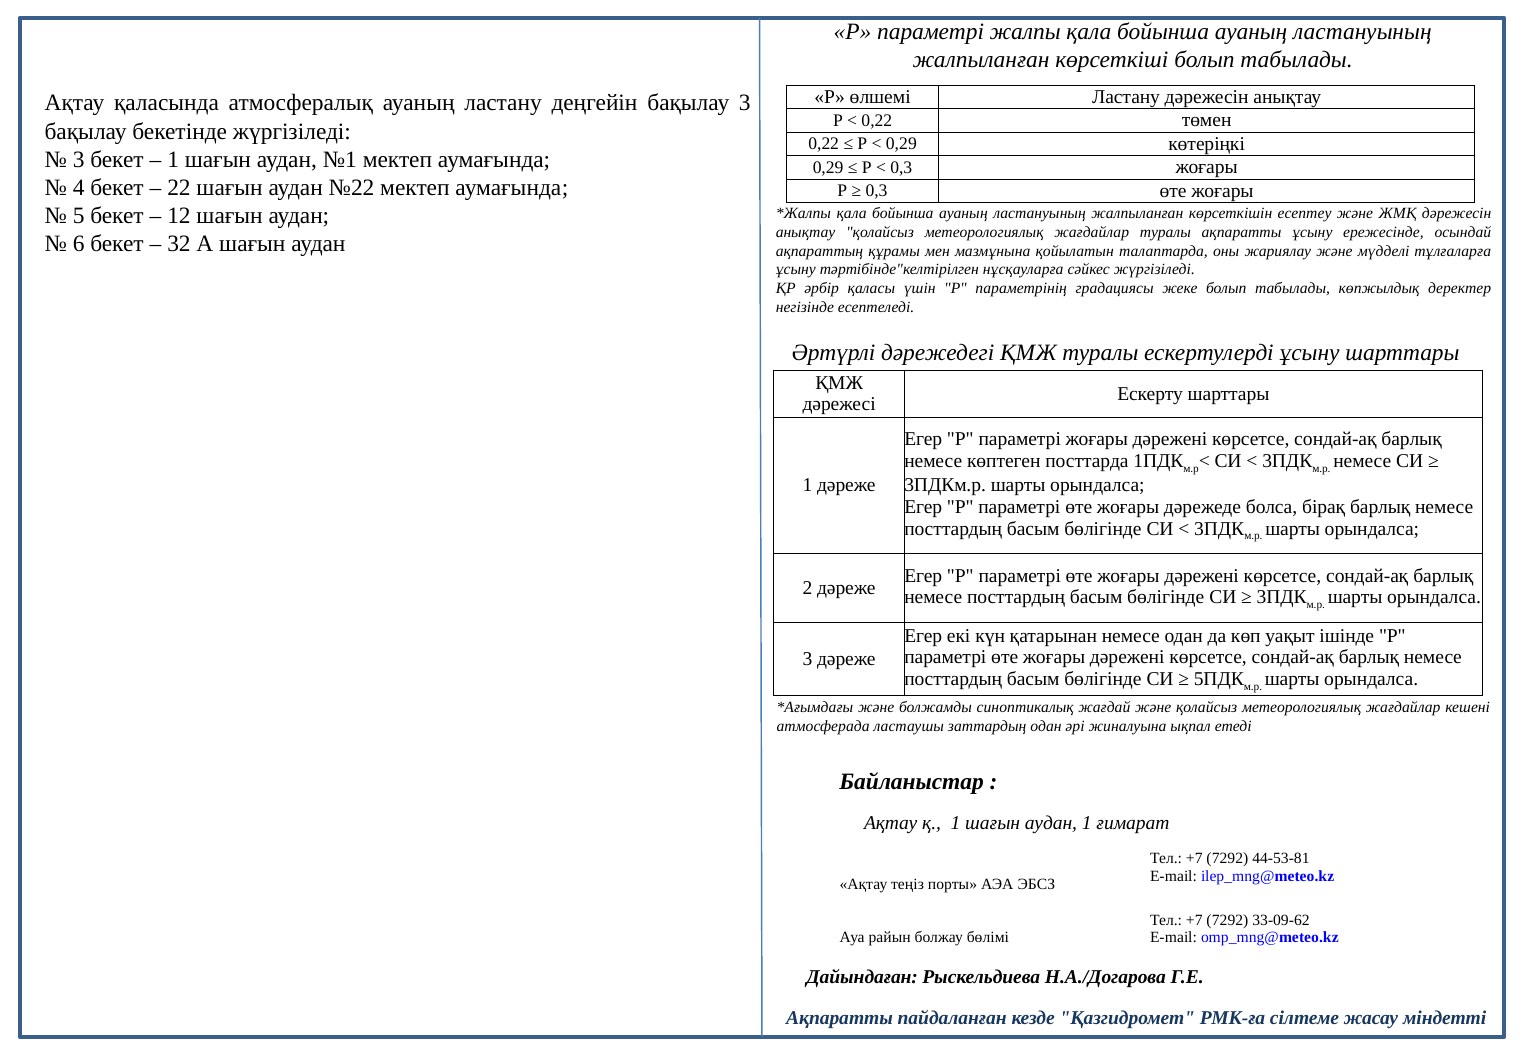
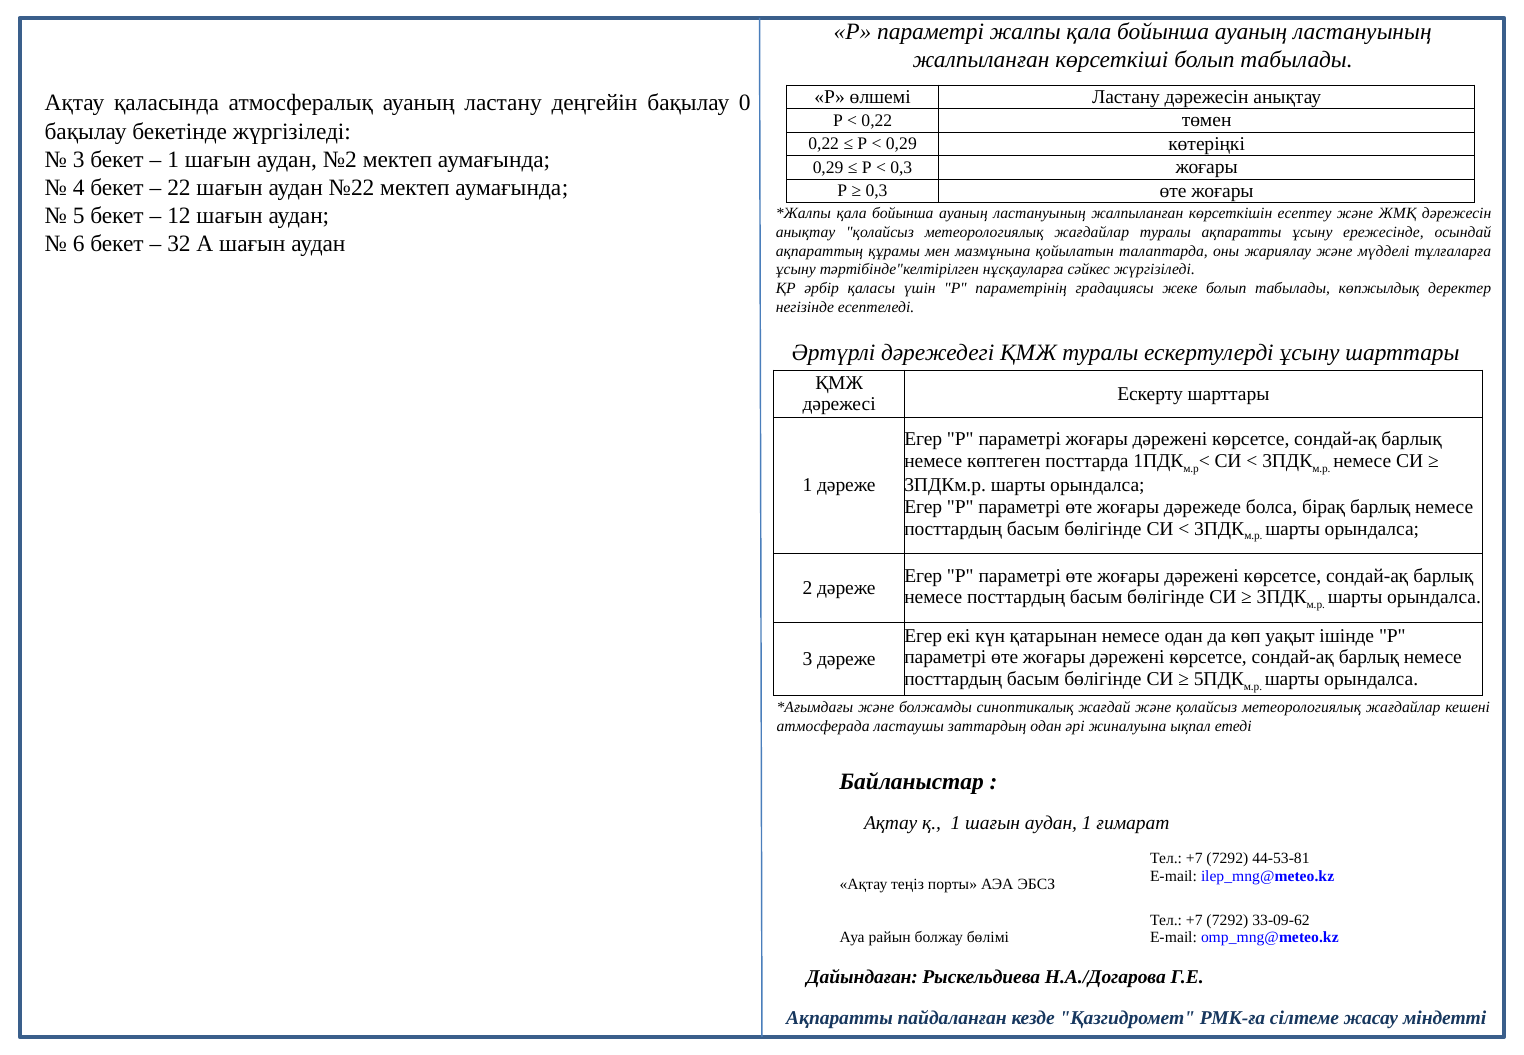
бақылау 3: 3 -> 0
№1: №1 -> №2
